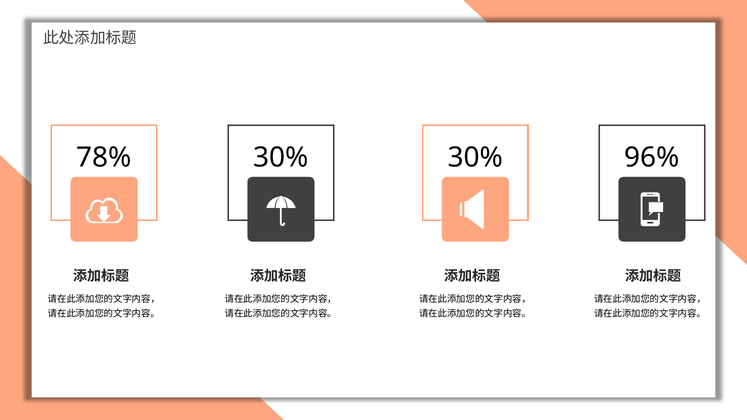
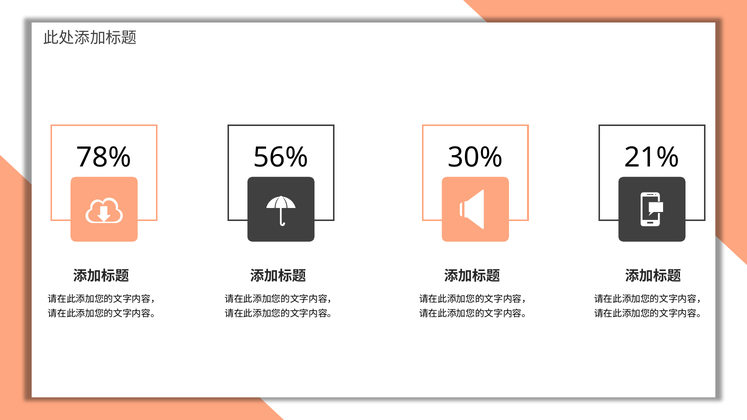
78% 30%: 30% -> 56%
96%: 96% -> 21%
